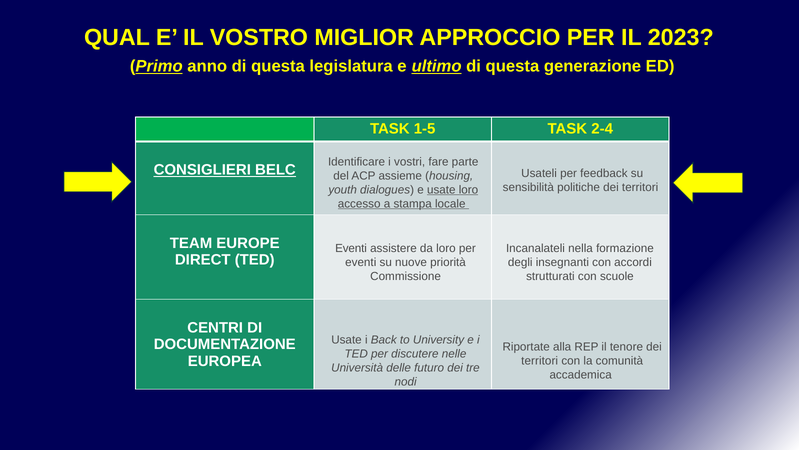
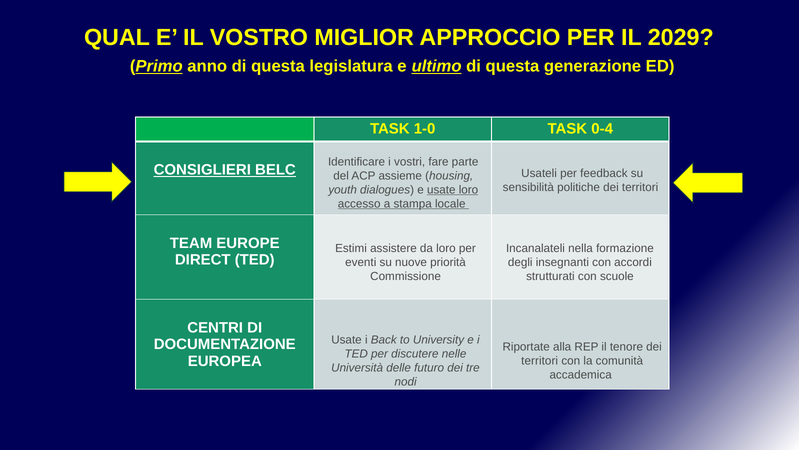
2023: 2023 -> 2029
1-5: 1-5 -> 1-0
2-4: 2-4 -> 0-4
Eventi at (351, 248): Eventi -> Estimi
